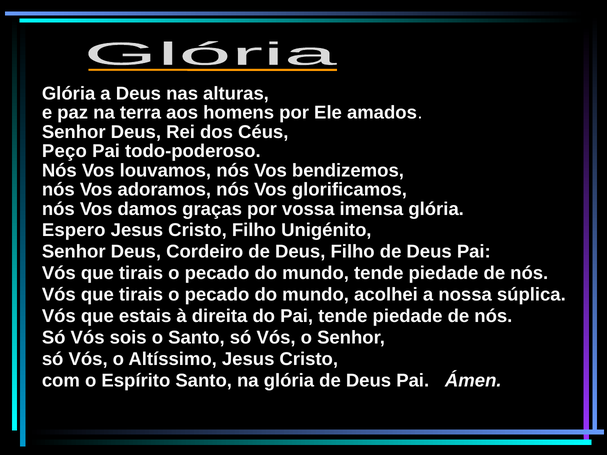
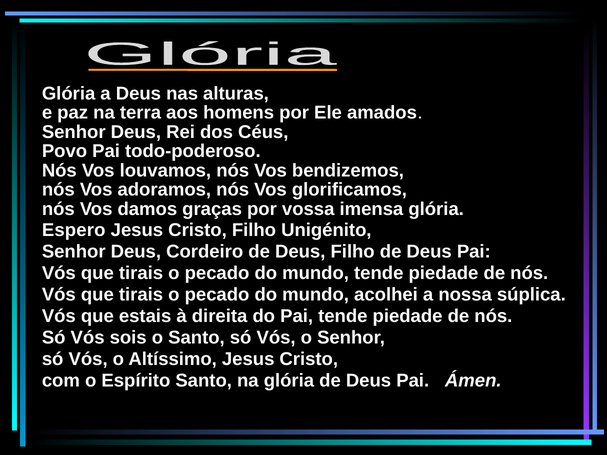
Peço: Peço -> Povo
